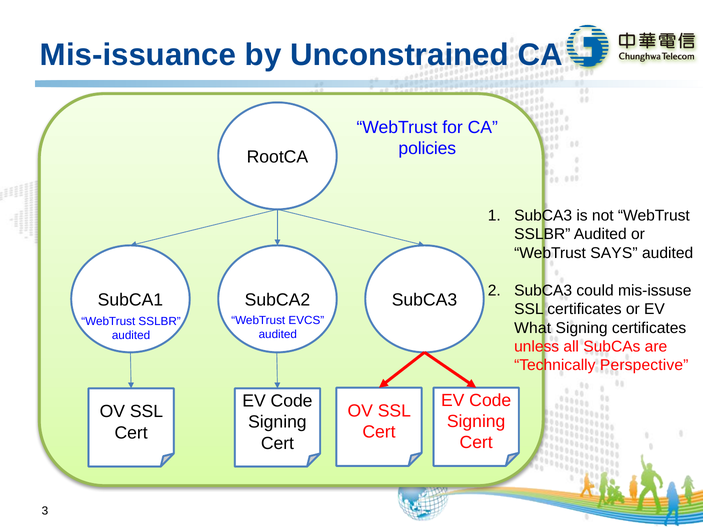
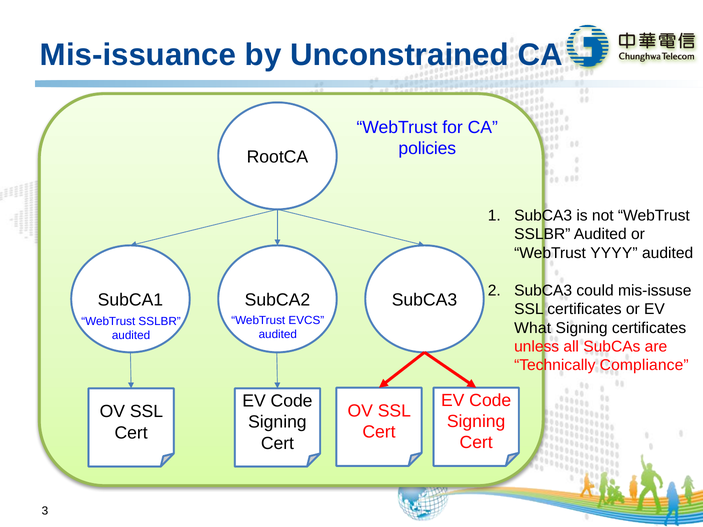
SAYS: SAYS -> YYYY
Perspective: Perspective -> Compliance
